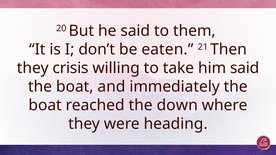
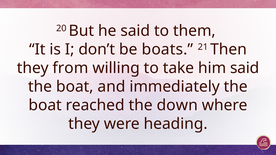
eaten: eaten -> boats
crisis: crisis -> from
